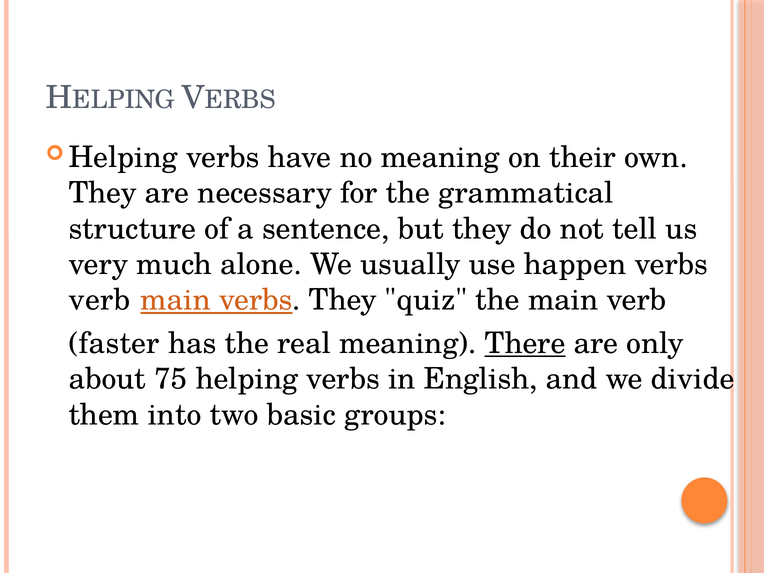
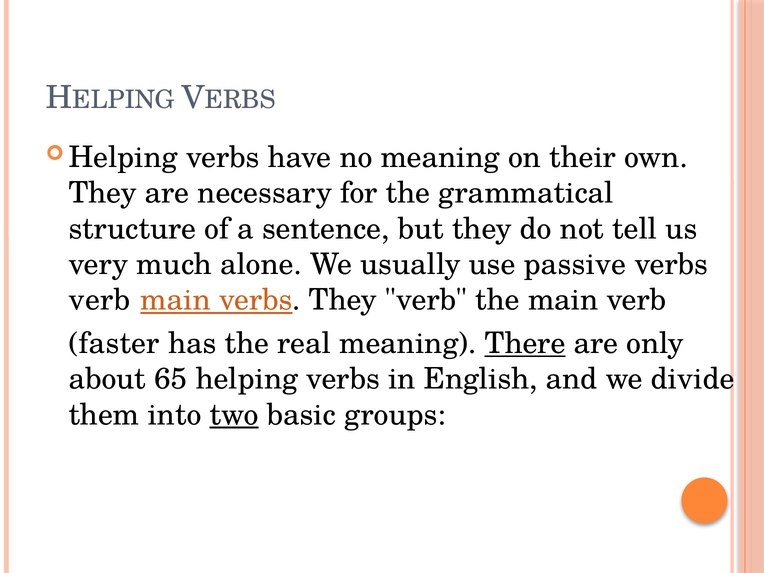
happen: happen -> passive
They quiz: quiz -> verb
75: 75 -> 65
two underline: none -> present
